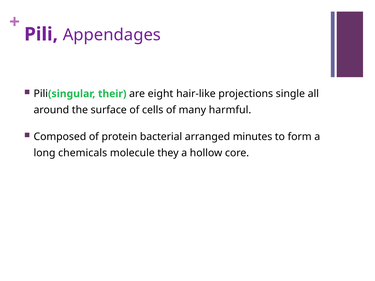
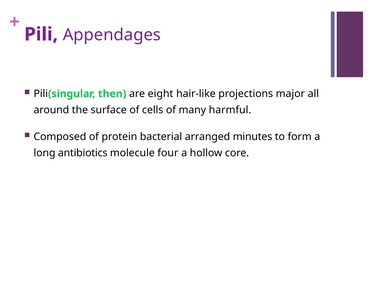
their: their -> then
single: single -> major
chemicals: chemicals -> antibiotics
they: they -> four
